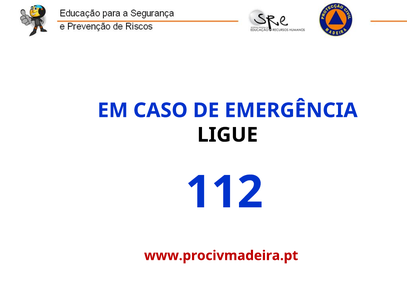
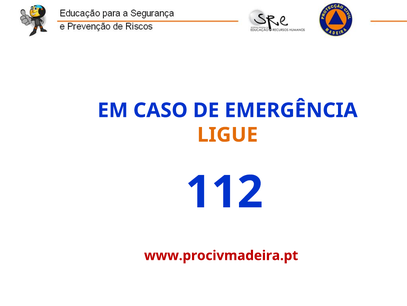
LIGUE colour: black -> orange
